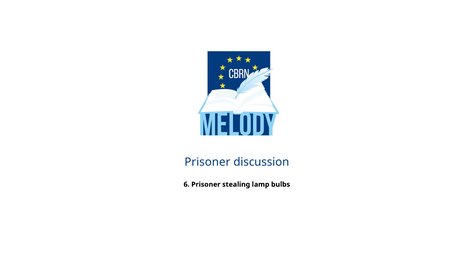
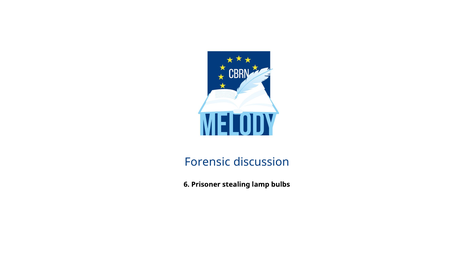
Prisoner at (207, 162): Prisoner -> Forensic
